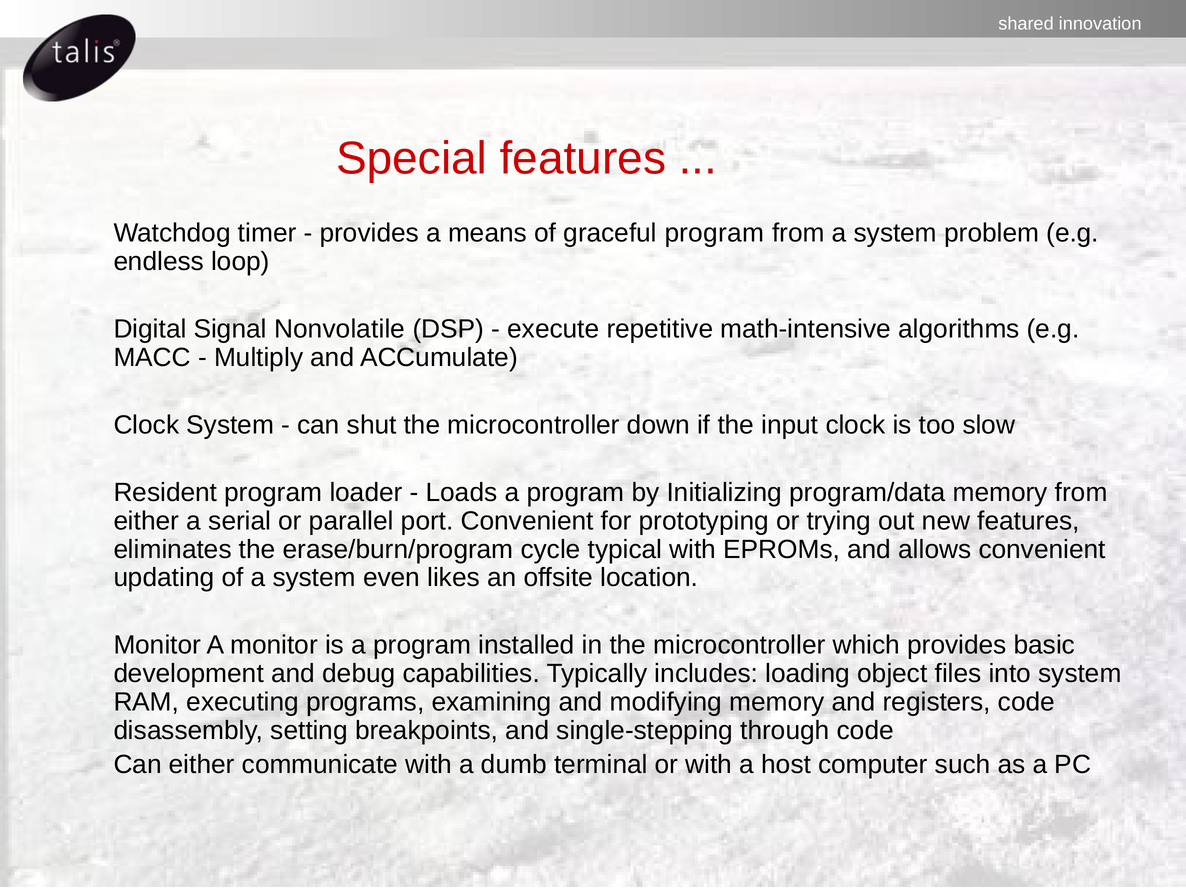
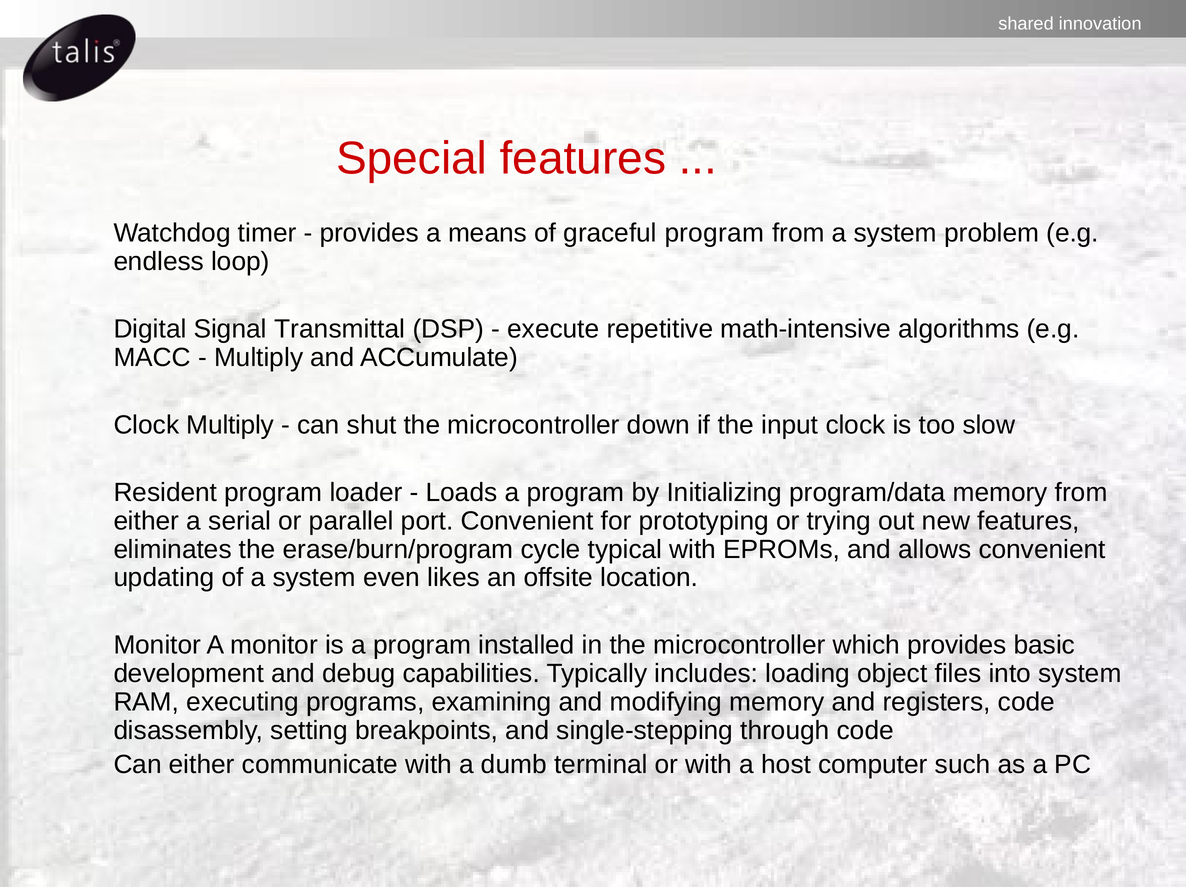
Nonvolatile: Nonvolatile -> Transmittal
Clock System: System -> Multiply
